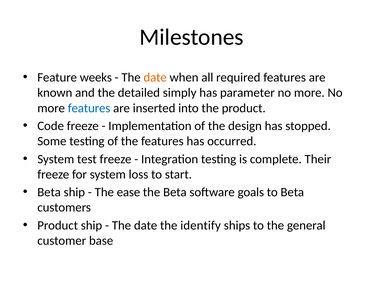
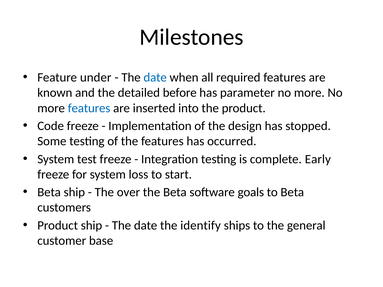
weeks: weeks -> under
date at (155, 77) colour: orange -> blue
simply: simply -> before
Their: Their -> Early
ease: ease -> over
